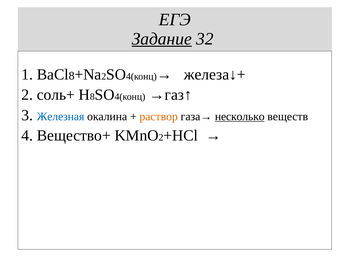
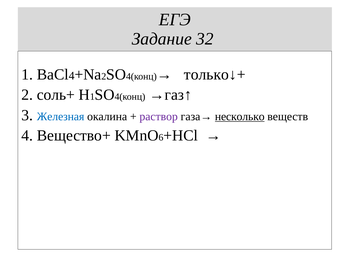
Задание underline: present -> none
8 at (72, 76): 8 -> 4
железа↓+: железа↓+ -> только↓+
8 at (92, 97): 8 -> 1
раствор colour: orange -> purple
2 at (161, 137): 2 -> 6
